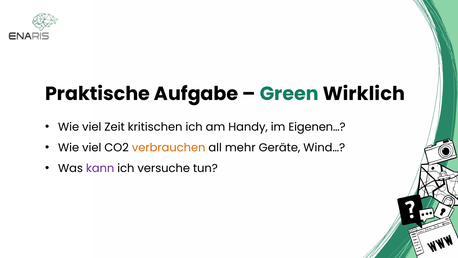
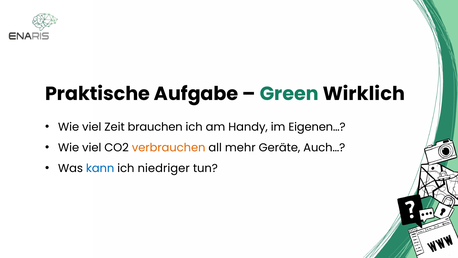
kritischen: kritischen -> brauchen
Wind…: Wind… -> Auch…
kann colour: purple -> blue
versuche: versuche -> niedriger
